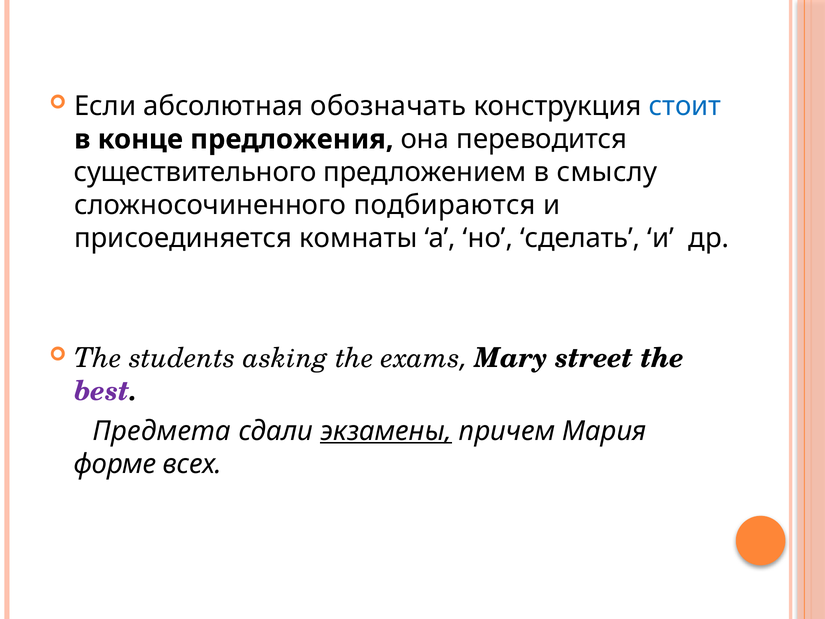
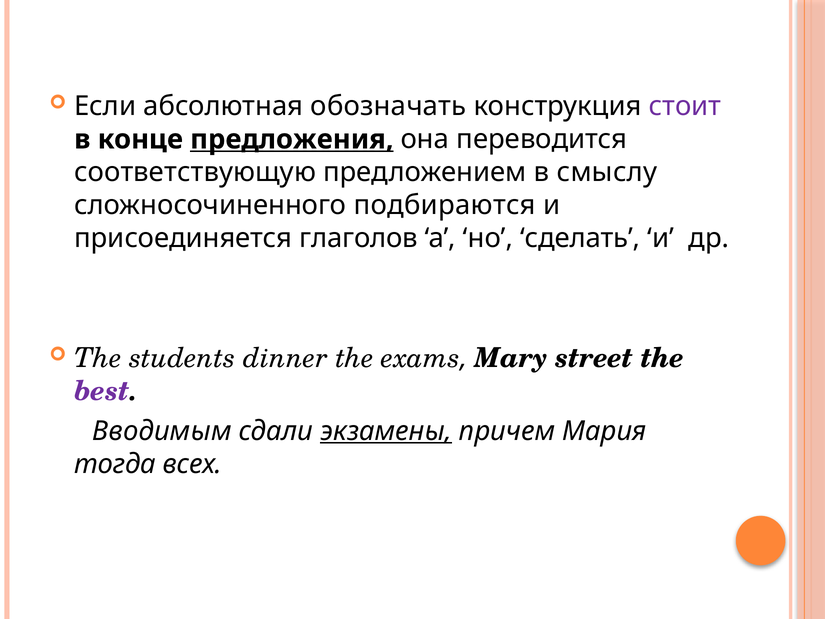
стоит colour: blue -> purple
предложения underline: none -> present
существительного: существительного -> соответствующую
комнаты: комнаты -> глаголов
asking: asking -> dinner
Предмета: Предмета -> Вводимым
форме: форме -> тогда
